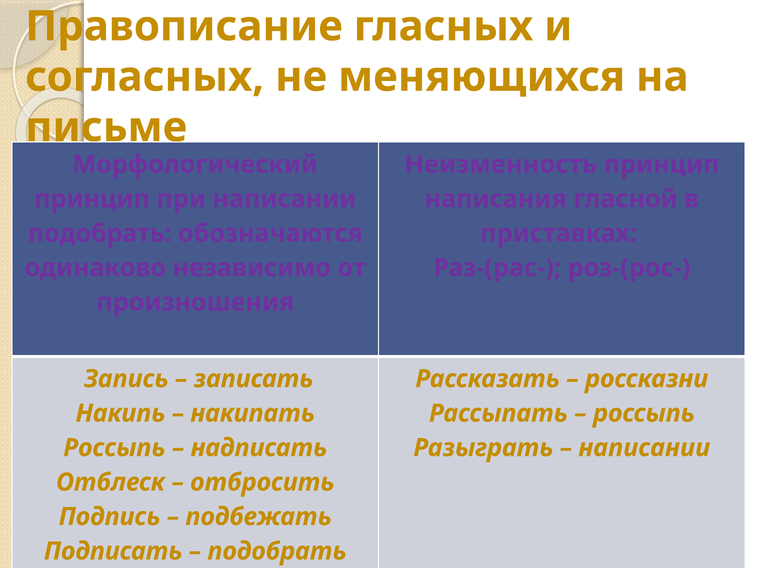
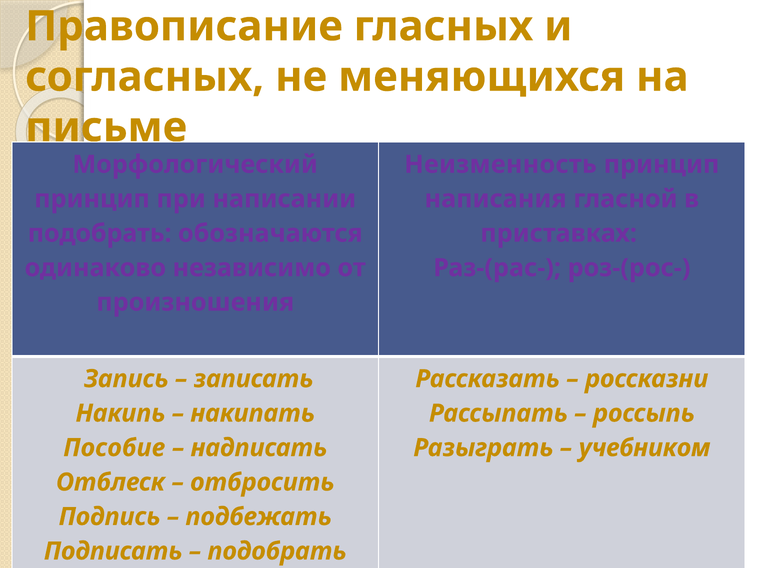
Россыпь at (114, 448): Россыпь -> Пособие
написании at (644, 448): написании -> учебником
